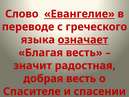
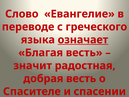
Евангелие underline: present -> none
